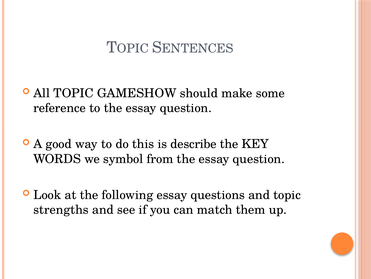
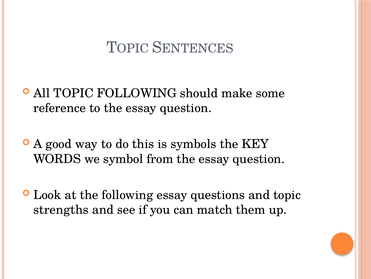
TOPIC GAMESHOW: GAMESHOW -> FOLLOWING
describe: describe -> symbols
